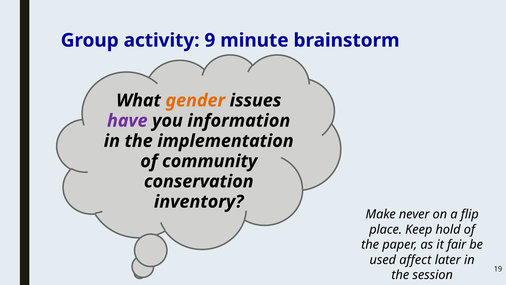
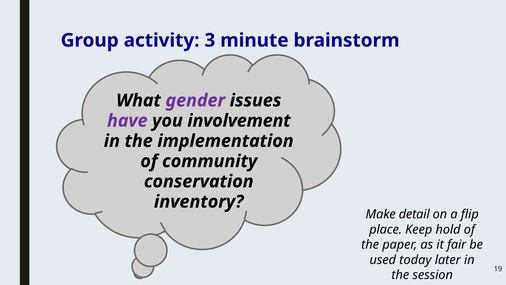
9: 9 -> 3
gender colour: orange -> purple
information: information -> involvement
never: never -> detail
affect: affect -> today
